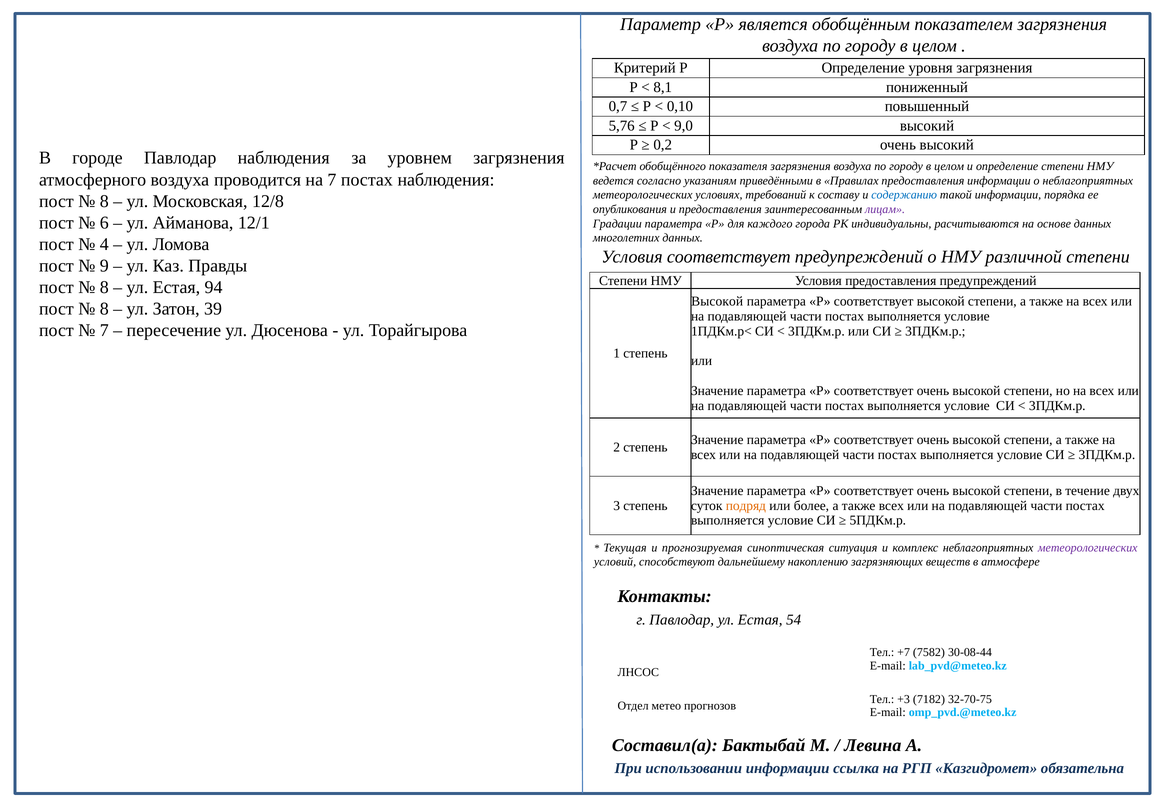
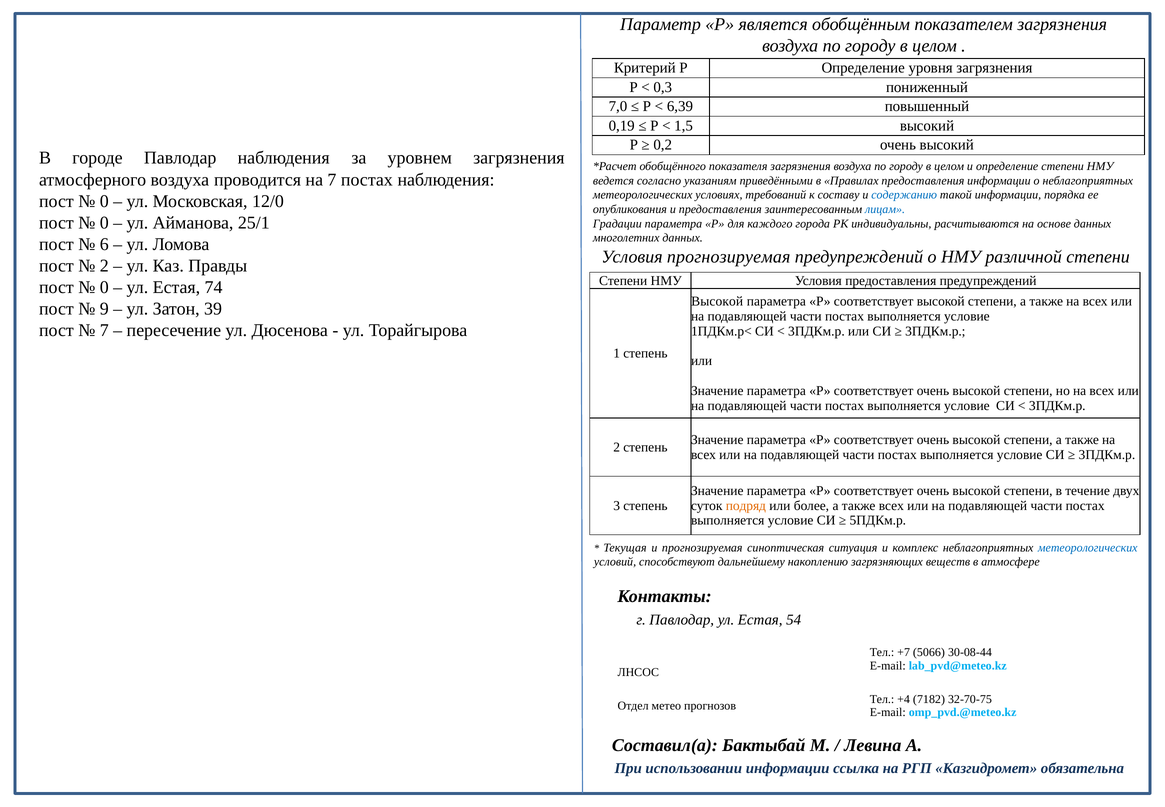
8,1: 8,1 -> 0,3
0,7: 0,7 -> 7,0
0,10: 0,10 -> 6,39
5,76: 5,76 -> 0,19
9,0: 9,0 -> 1,5
8 at (104, 201): 8 -> 0
12/8: 12/8 -> 12/0
лицам colour: purple -> blue
6 at (104, 223): 6 -> 0
12/1: 12/1 -> 25/1
4: 4 -> 6
Условия соответствует: соответствует -> прогнозируемая
9 at (104, 266): 9 -> 2
8 at (104, 287): 8 -> 0
94: 94 -> 74
8 at (104, 309): 8 -> 9
метеорологических at (1088, 547) colour: purple -> blue
7582: 7582 -> 5066
+3: +3 -> +4
